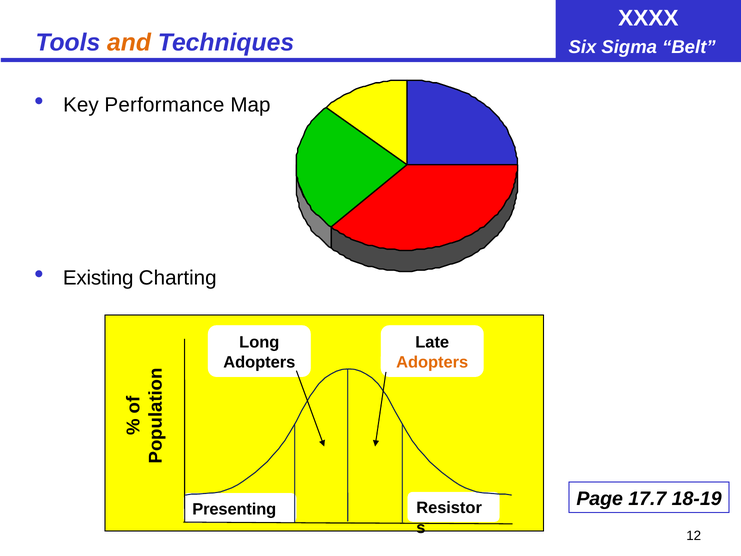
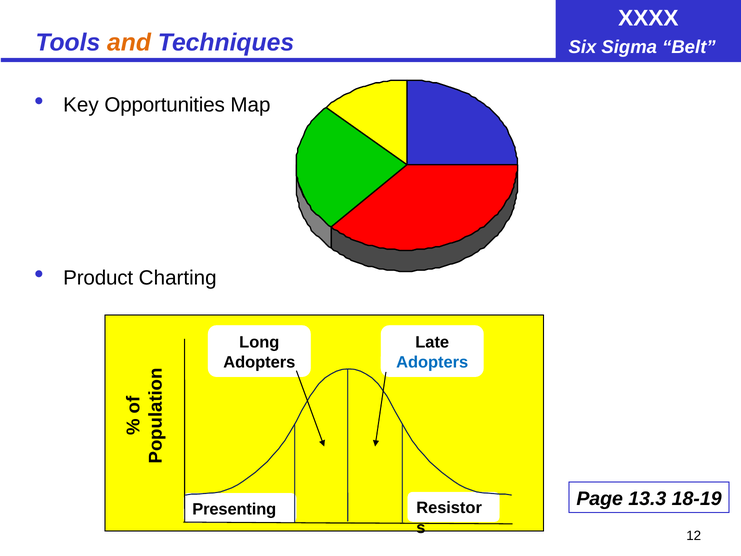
Performance: Performance -> Opportunities
Existing: Existing -> Product
Adopters at (432, 362) colour: orange -> blue
17.7: 17.7 -> 13.3
